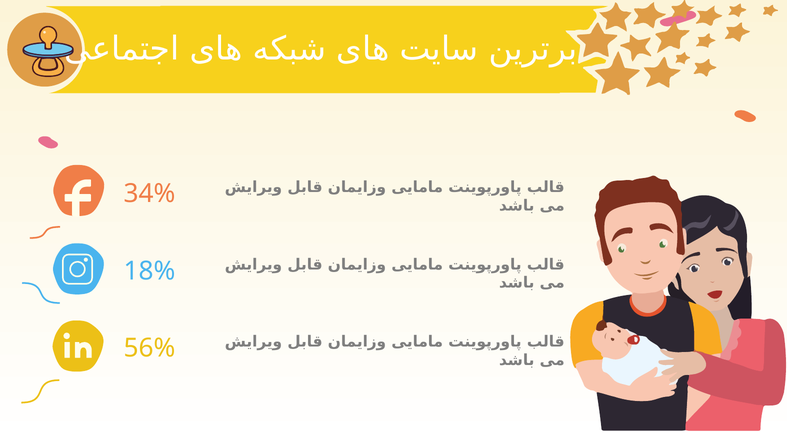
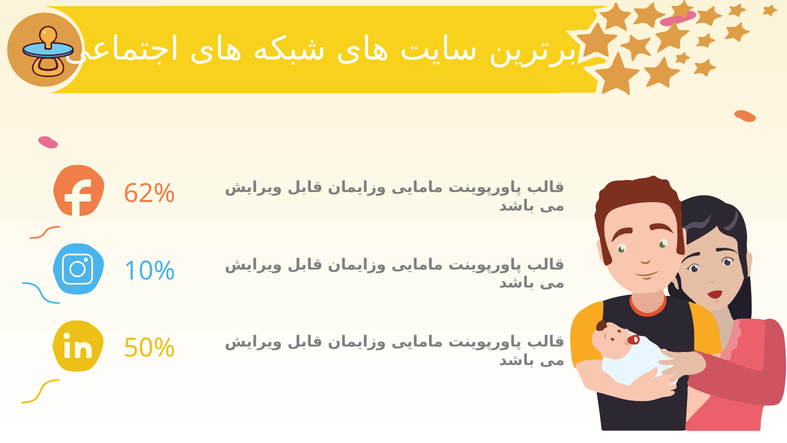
34%: 34% -> 62%
18%: 18% -> 10%
56%: 56% -> 50%
